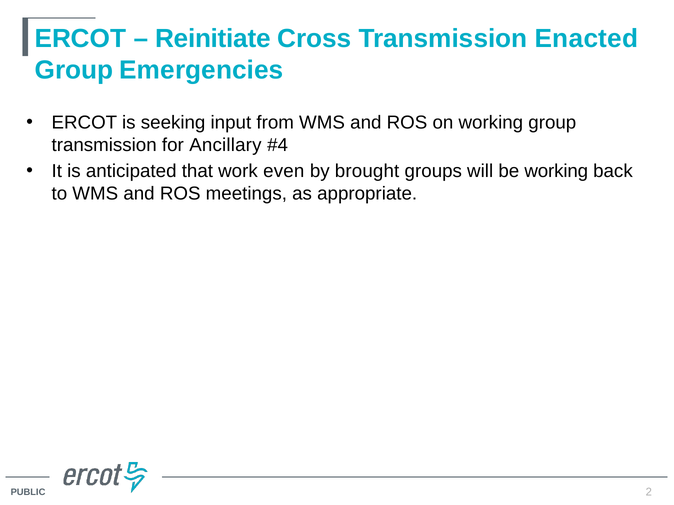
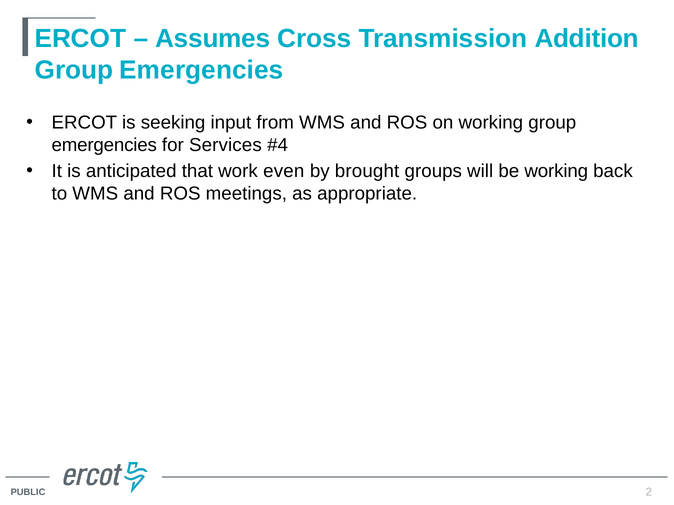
Reinitiate: Reinitiate -> Assumes
Enacted: Enacted -> Addition
transmission at (104, 145): transmission -> emergencies
Ancillary: Ancillary -> Services
